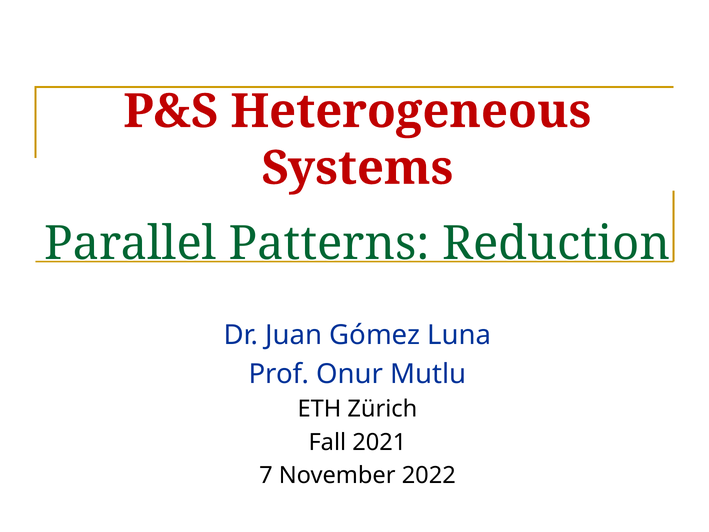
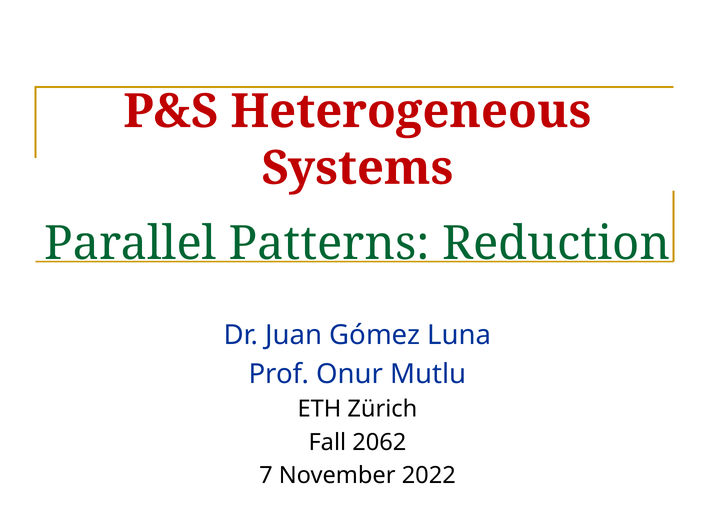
2021: 2021 -> 2062
